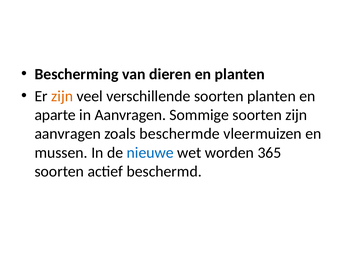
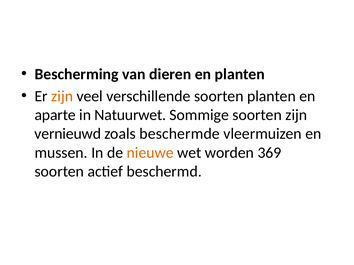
in Aanvragen: Aanvragen -> Natuurwet
aanvragen at (68, 134): aanvragen -> vernieuwd
nieuwe colour: blue -> orange
365: 365 -> 369
